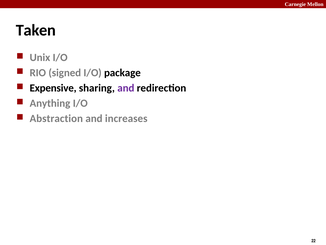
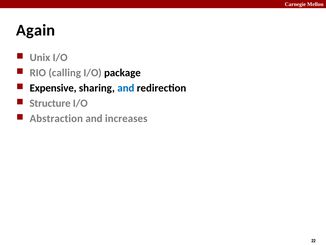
Taken: Taken -> Again
signed: signed -> calling
and at (126, 88) colour: purple -> blue
Anything: Anything -> Structure
